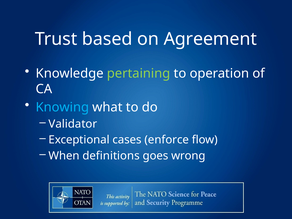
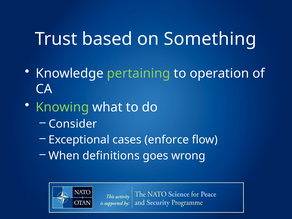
Agreement: Agreement -> Something
Knowing colour: light blue -> light green
Validator: Validator -> Consider
